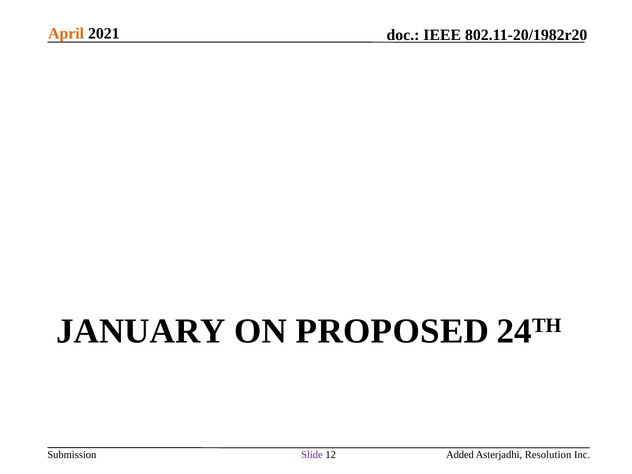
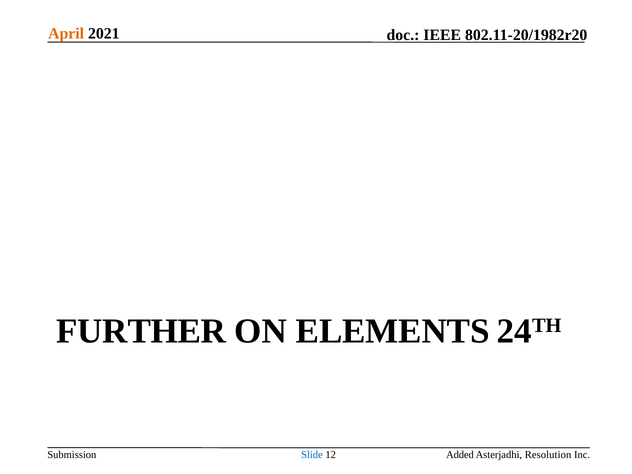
JANUARY: JANUARY -> FURTHER
PROPOSED: PROPOSED -> ELEMENTS
Slide colour: purple -> blue
